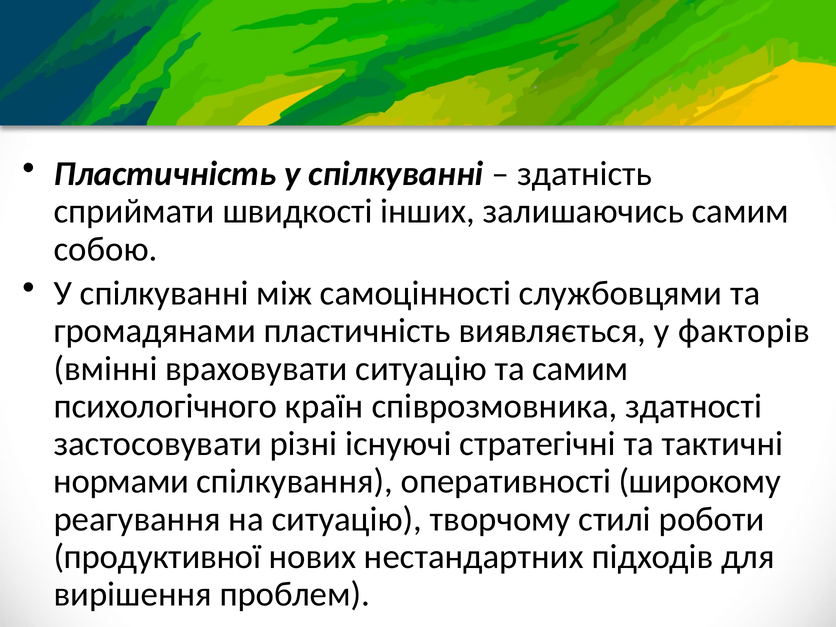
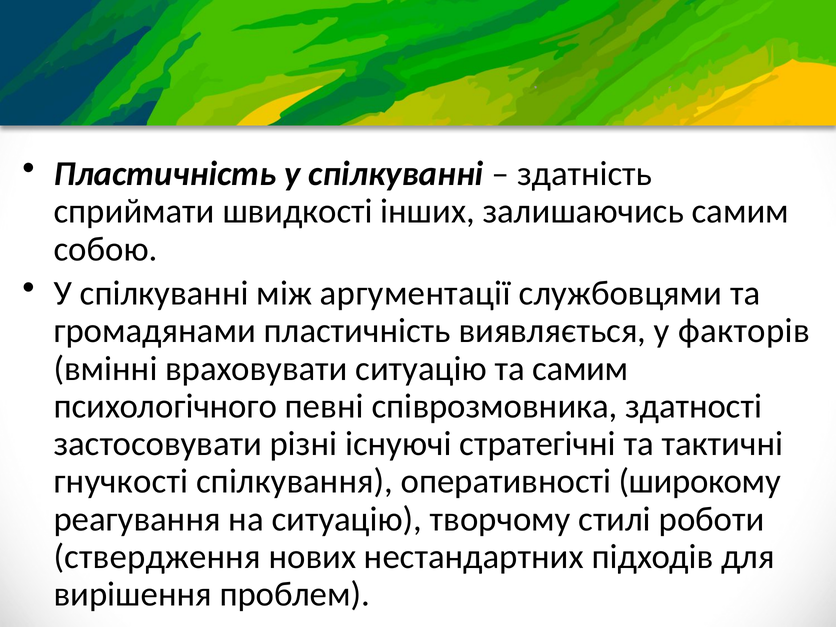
самоцінності: самоцінності -> аргументації
країн: країн -> певні
нормами: нормами -> гнучкості
продуктивної: продуктивної -> ствердження
